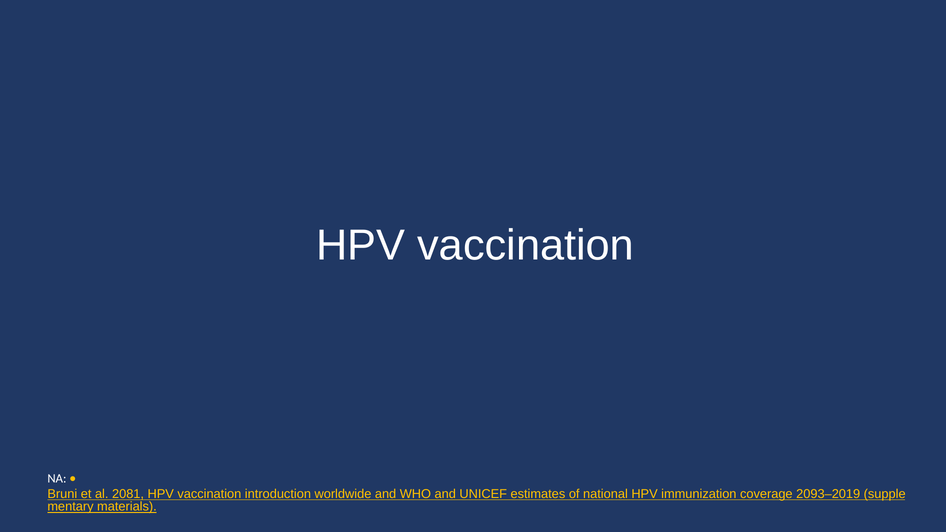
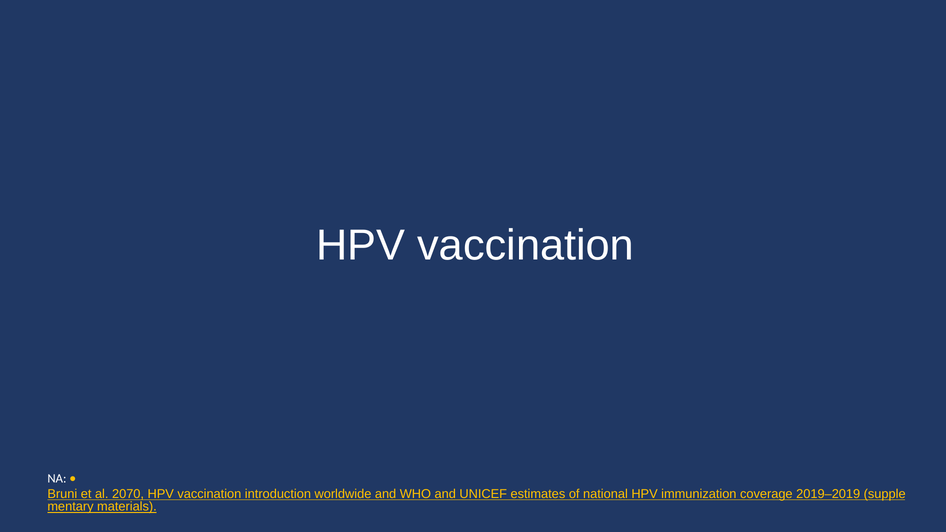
2081: 2081 -> 2070
2093–2019: 2093–2019 -> 2019–2019
